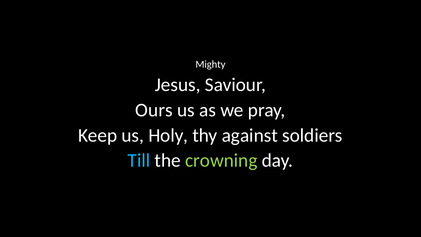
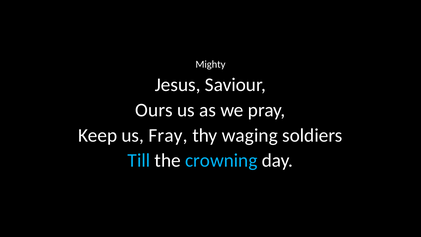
Holy: Holy -> Fray
against: against -> waging
crowning colour: light green -> light blue
